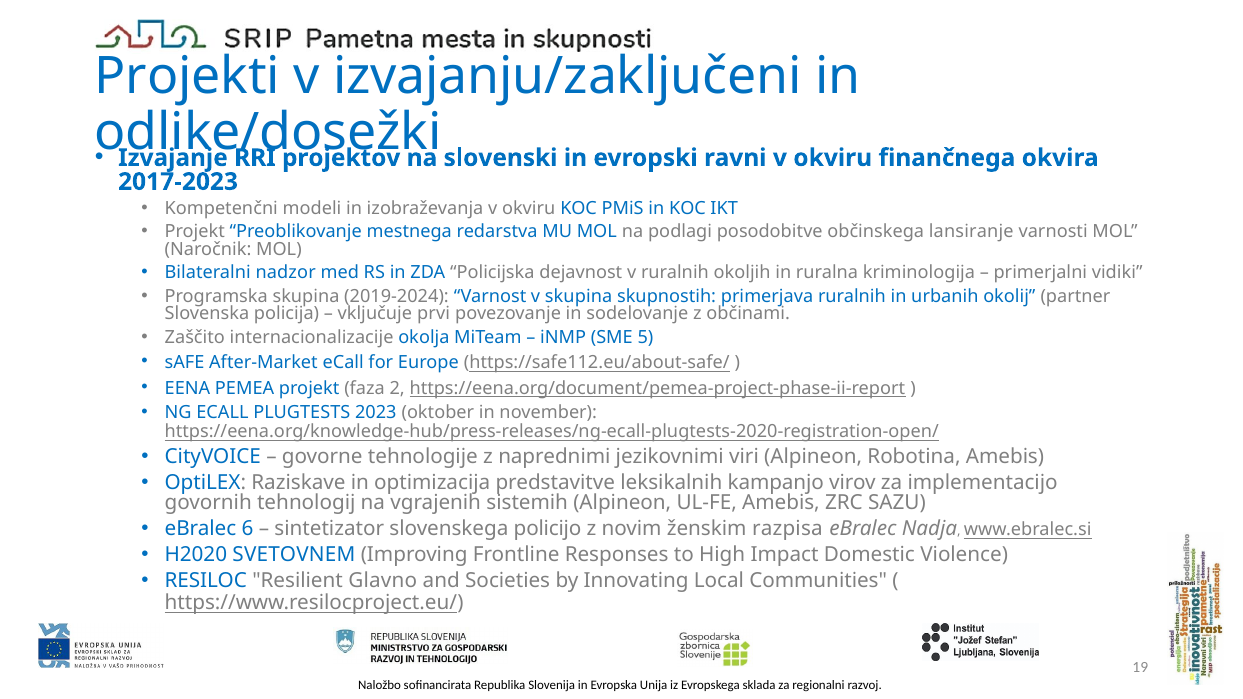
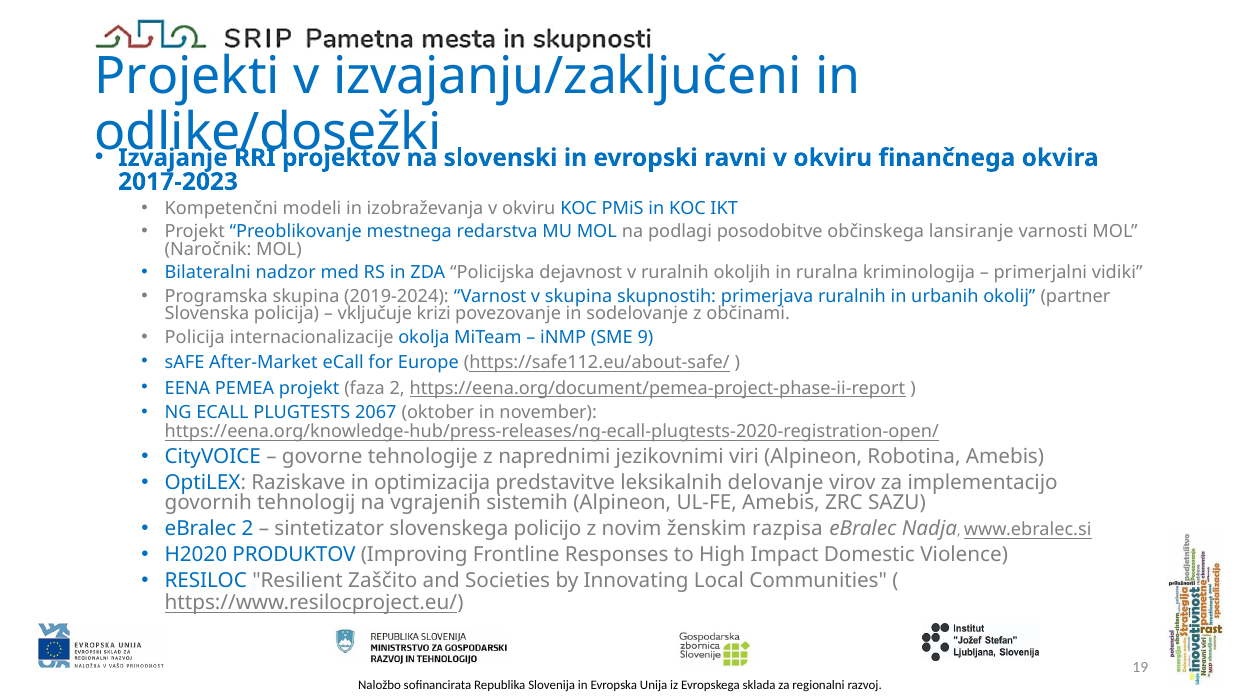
prvi: prvi -> krizi
Zaščito at (195, 337): Zaščito -> Policija
5: 5 -> 9
2023: 2023 -> 2067
kampanjo: kampanjo -> delovanje
eBralec 6: 6 -> 2
SVETOVNEM: SVETOVNEM -> PRODUKTOV
Glavno: Glavno -> Zaščito
